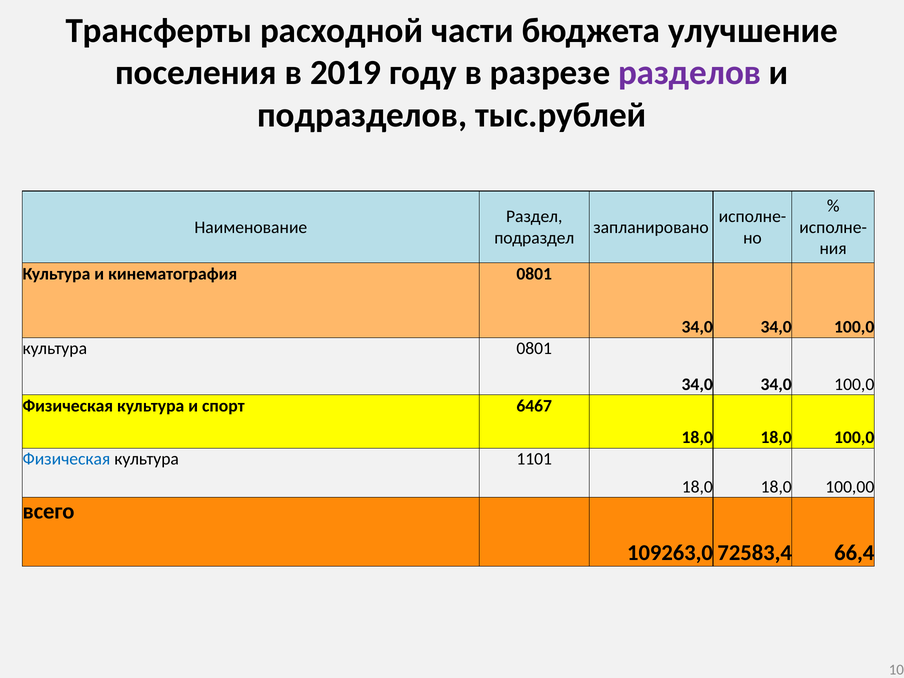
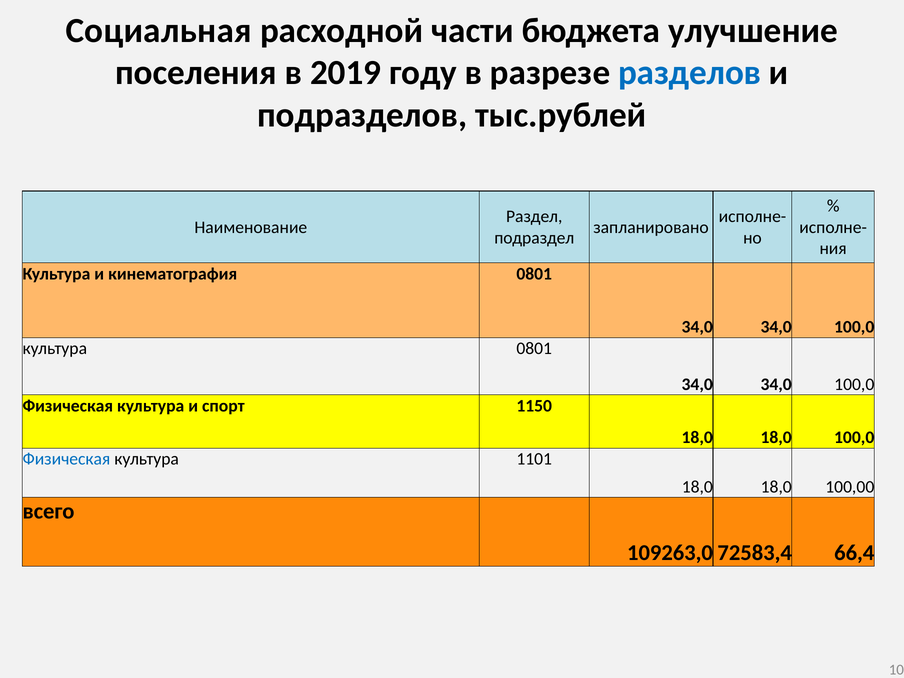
Трансферты: Трансферты -> Социальная
разделов colour: purple -> blue
6467: 6467 -> 1150
